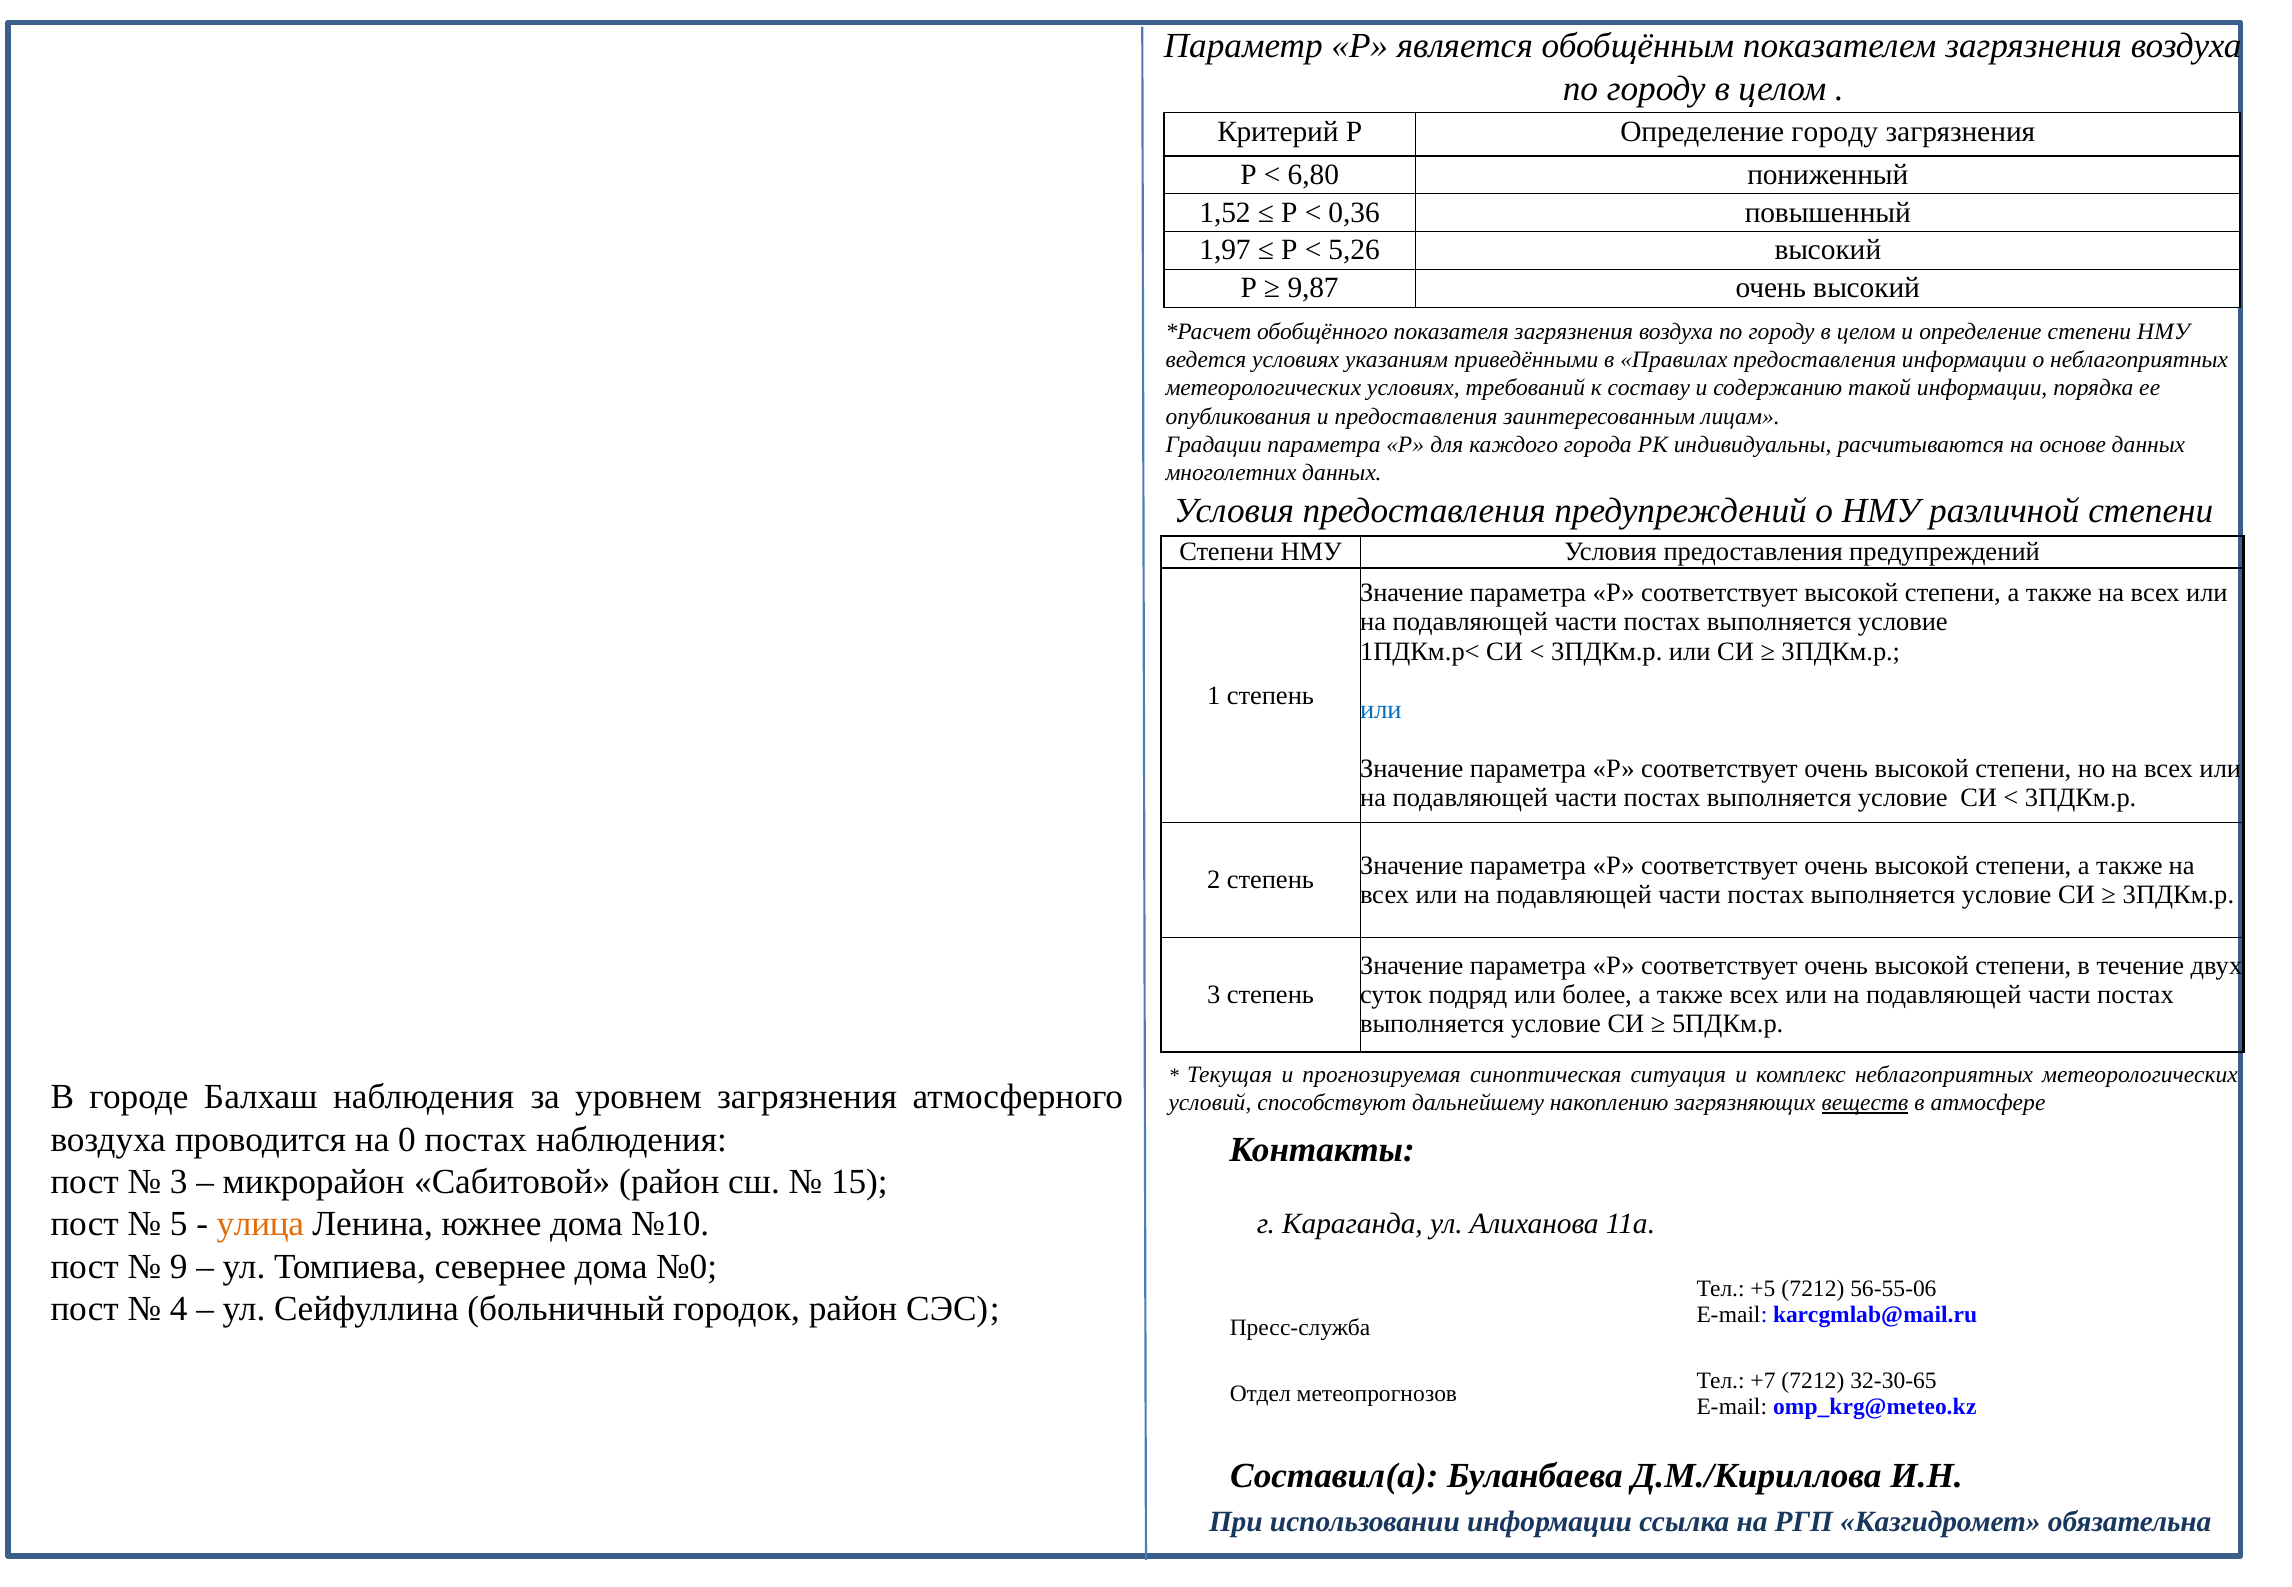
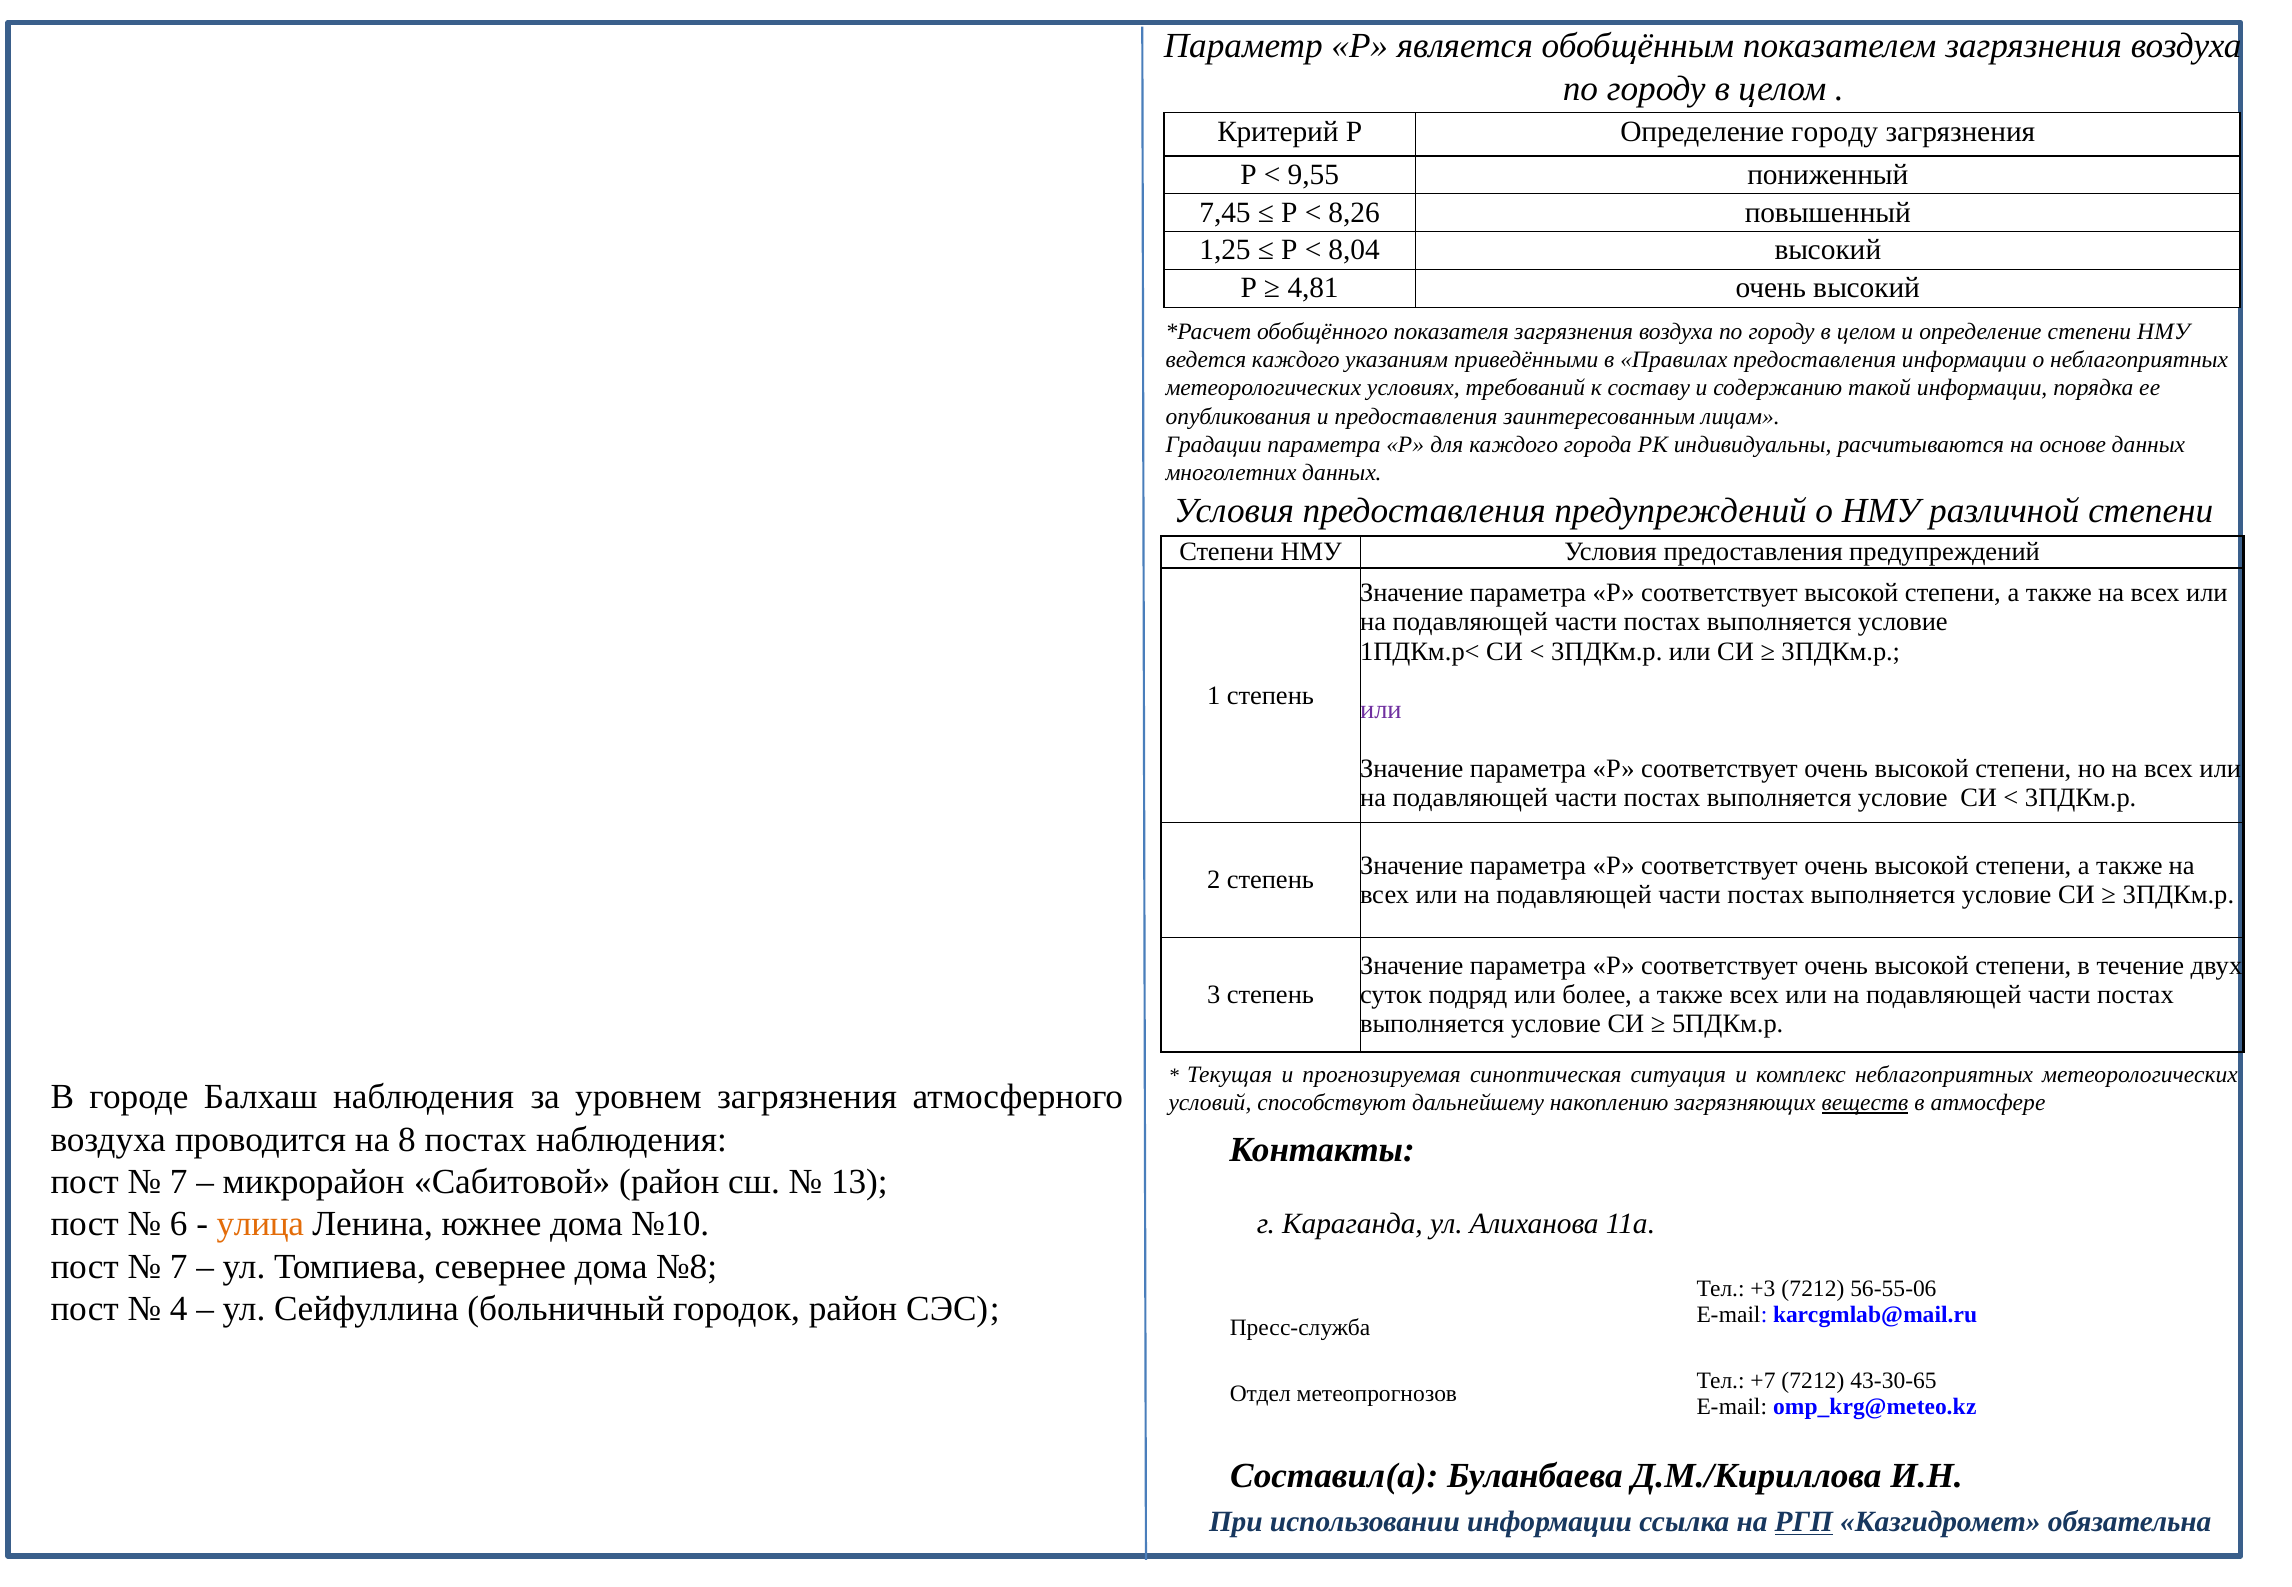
6,80: 6,80 -> 9,55
1,52: 1,52 -> 7,45
0,36: 0,36 -> 8,26
1,97: 1,97 -> 1,25
5,26: 5,26 -> 8,04
9,87: 9,87 -> 4,81
ведется условиях: условиях -> каждого
или at (1381, 710) colour: blue -> purple
0: 0 -> 8
3 at (179, 1182): 3 -> 7
15: 15 -> 13
5: 5 -> 6
9 at (179, 1266): 9 -> 7
№0: №0 -> №8
+5: +5 -> +3
32-30-65: 32-30-65 -> 43-30-65
РГП underline: none -> present
